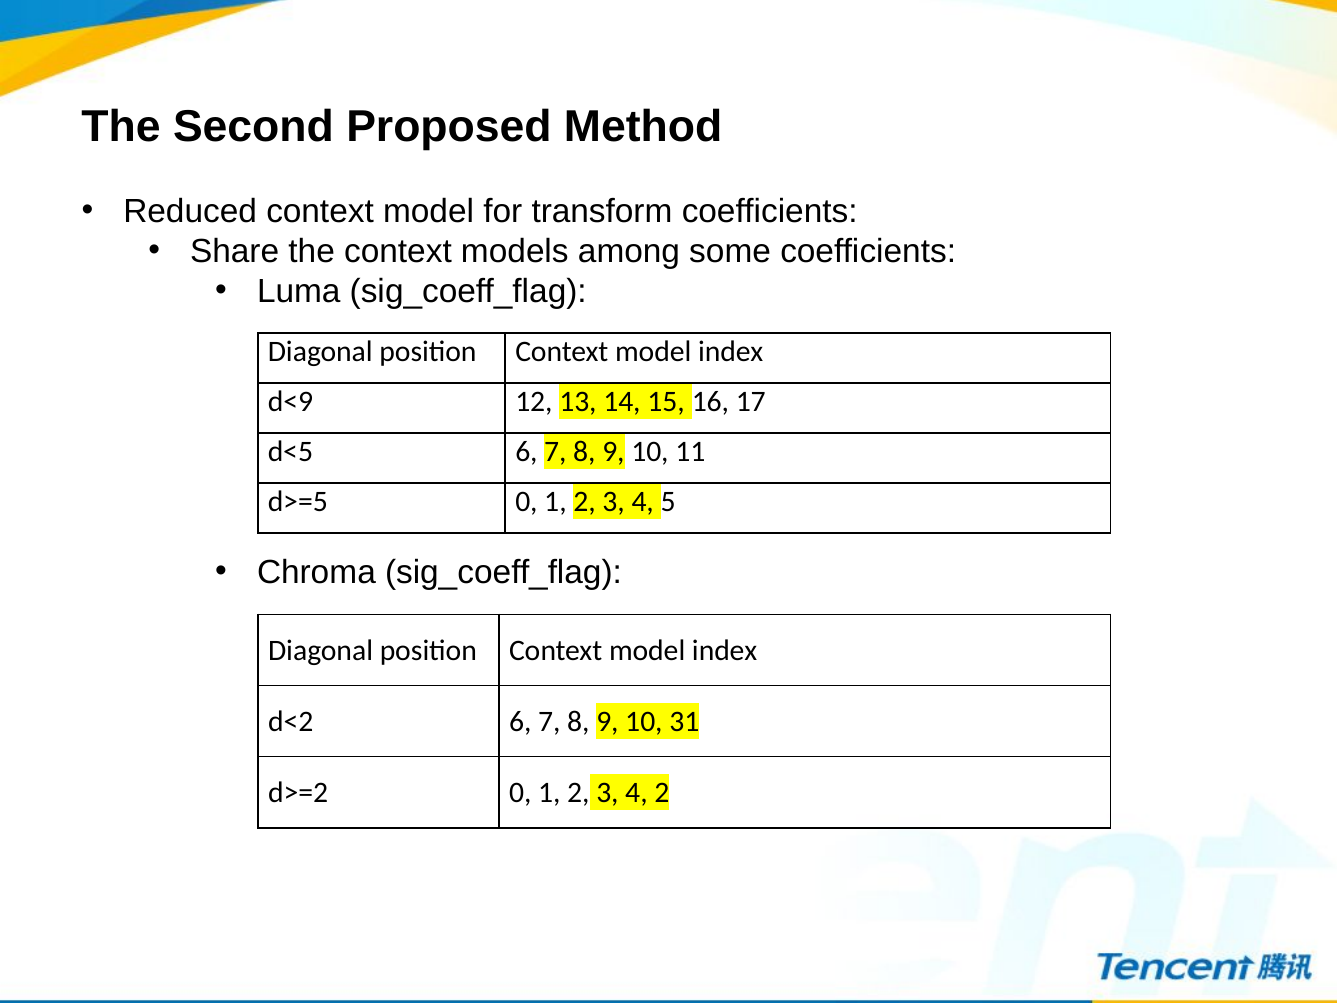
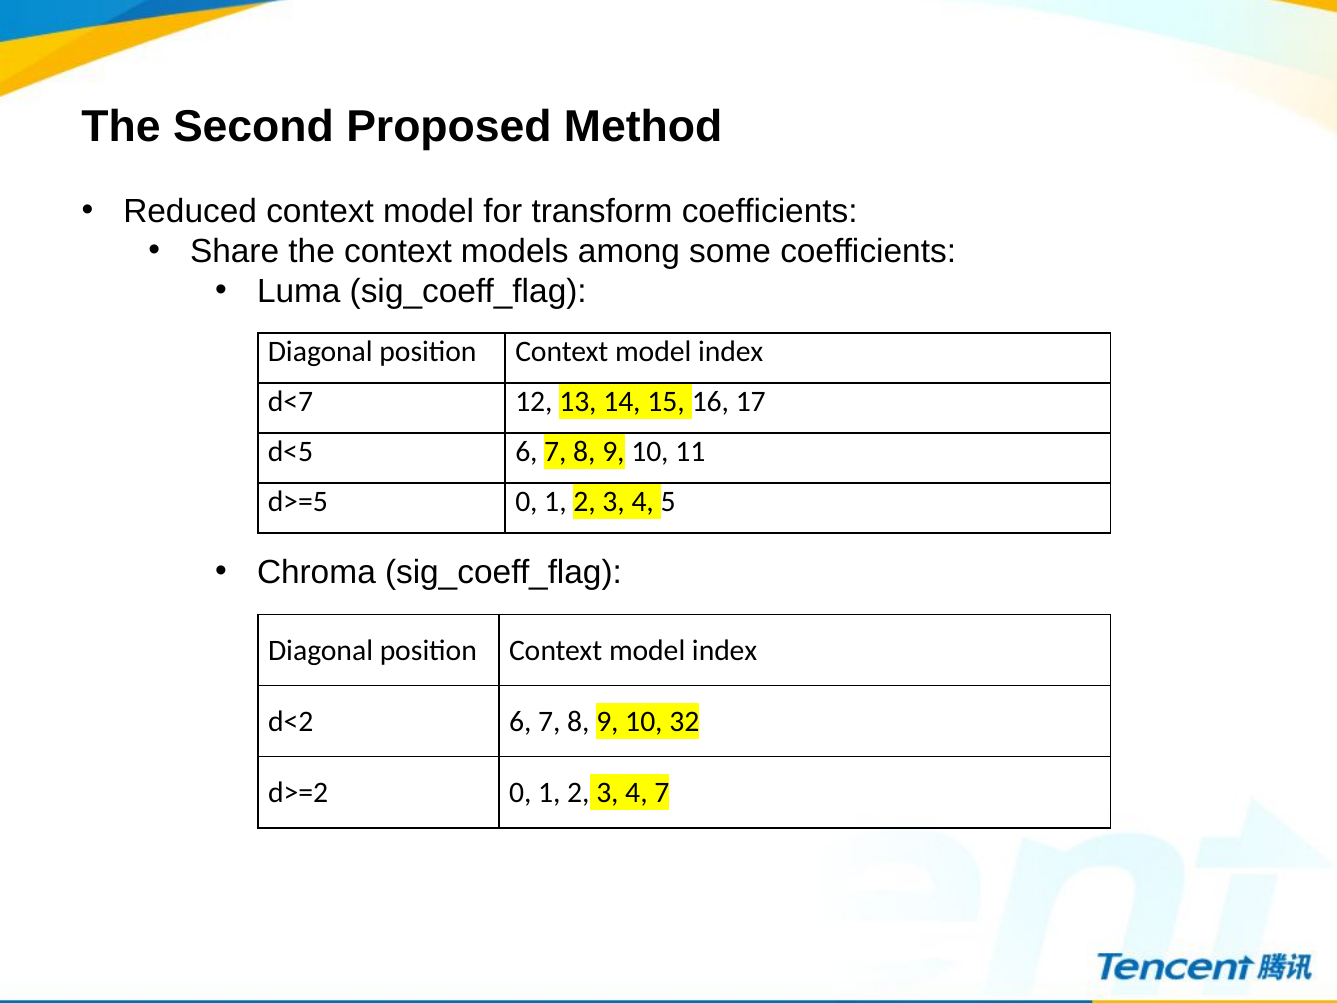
d<9: d<9 -> d<7
31: 31 -> 32
4 2: 2 -> 7
